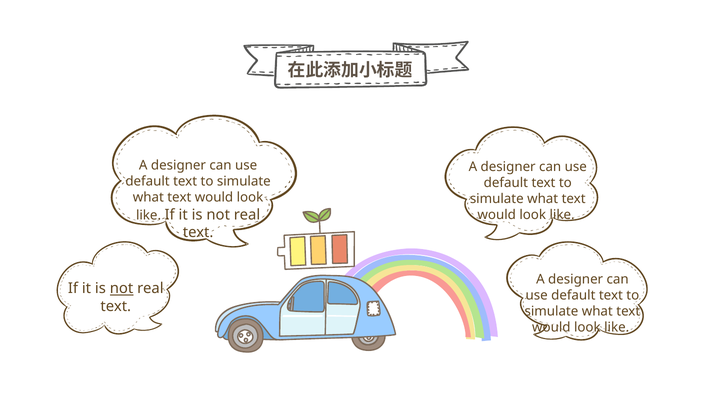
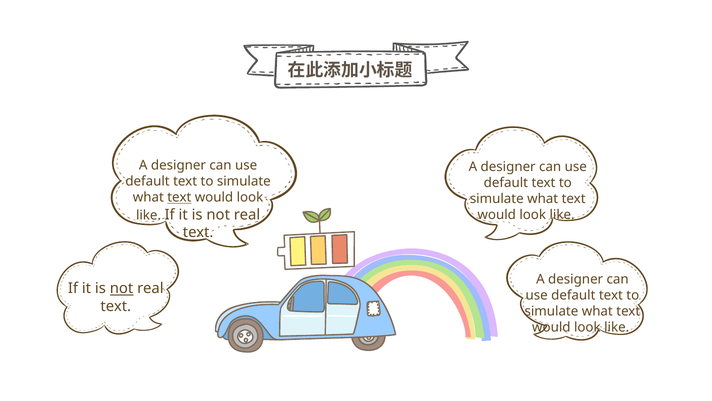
text at (179, 197) underline: none -> present
